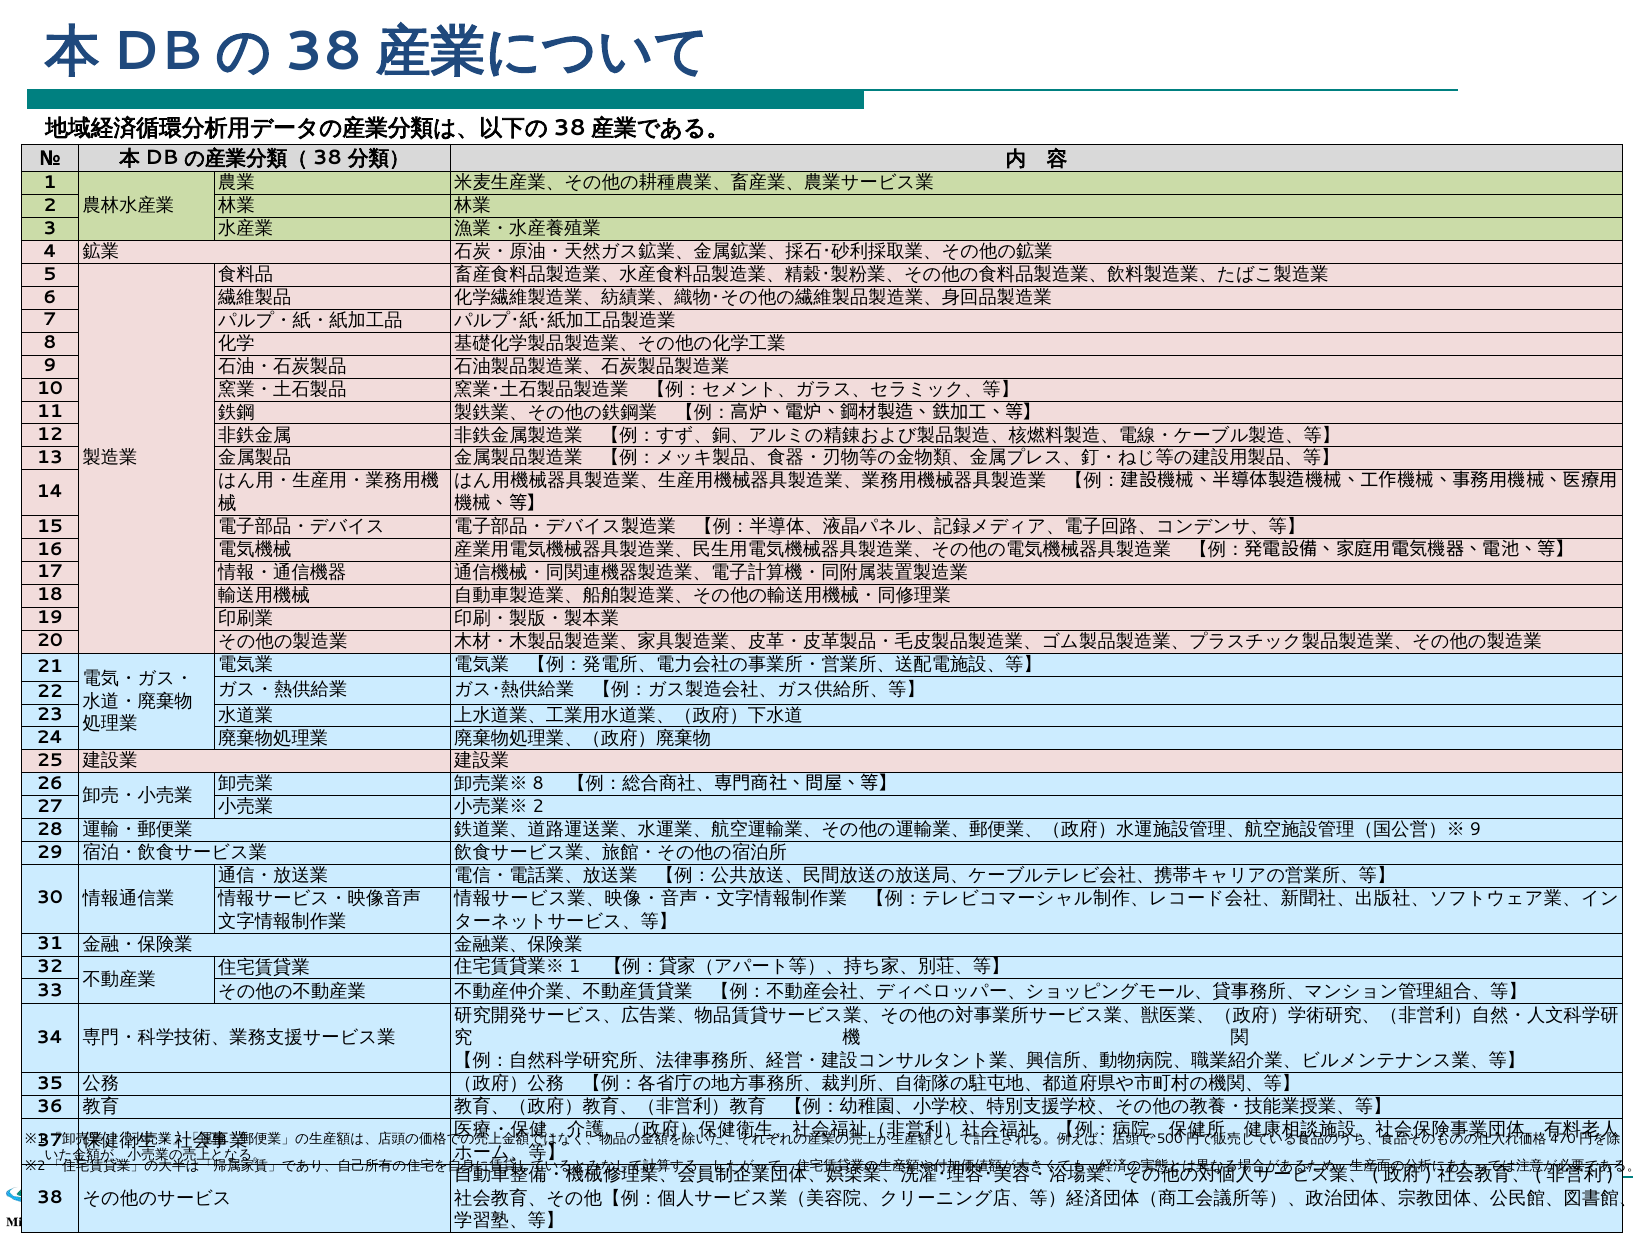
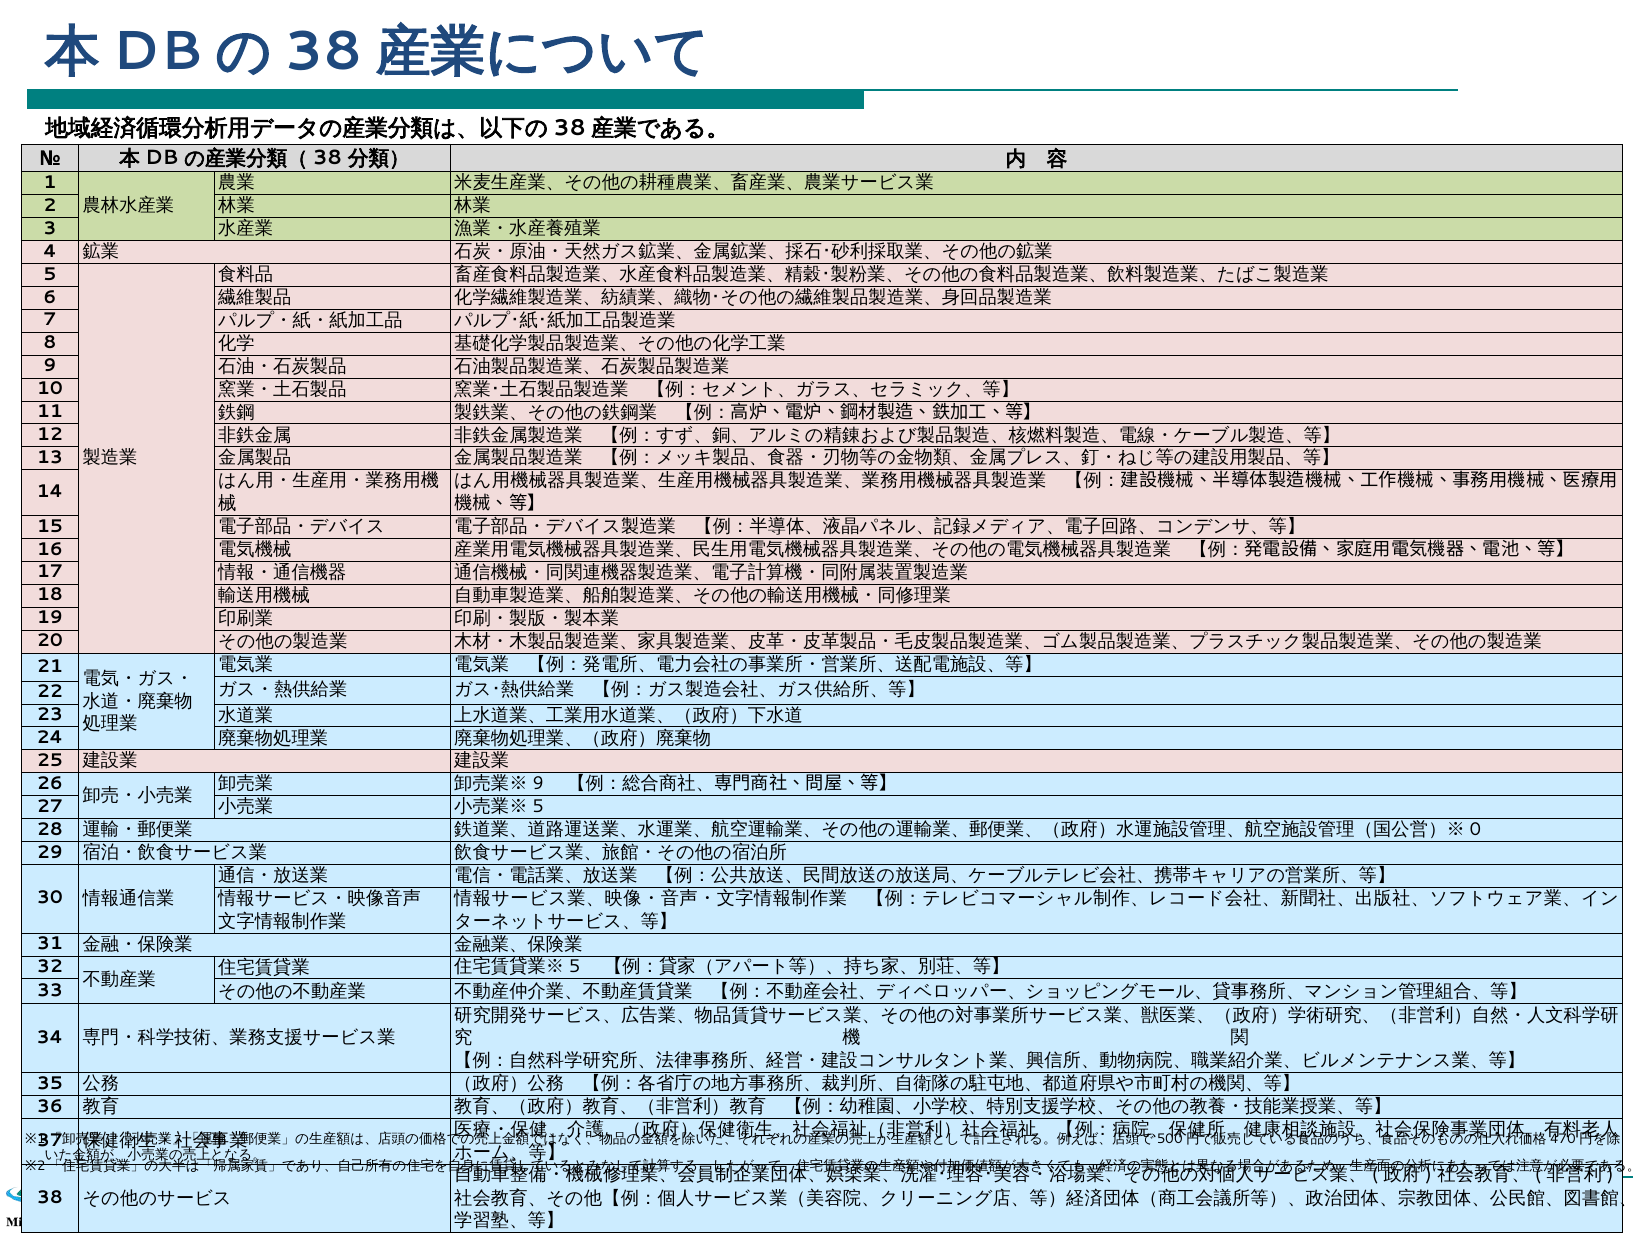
8 at (538, 783): 8 -> 9
2 at (538, 806): 2 -> 5
9 at (1475, 829): 9 -> 0
1 at (575, 967): 1 -> 5
